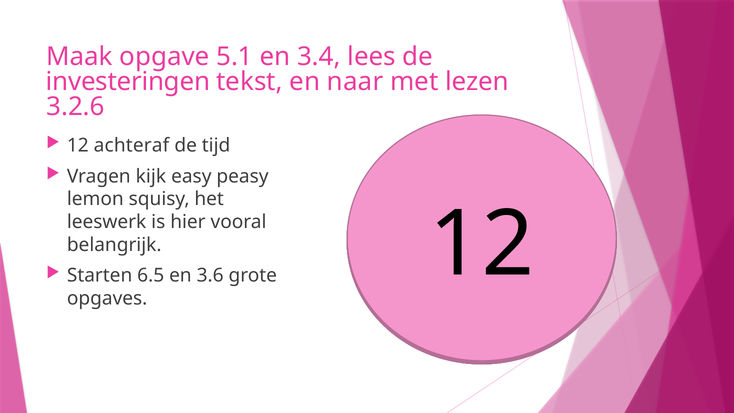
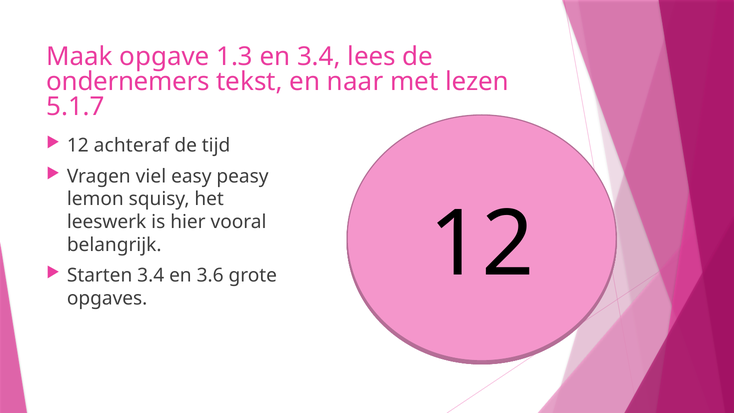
5.1: 5.1 -> 1.3
investeringen: investeringen -> ondernemers
3.2.6: 3.2.6 -> 5.1.7
kijk: kijk -> viel
Starten 6.5: 6.5 -> 3.4
